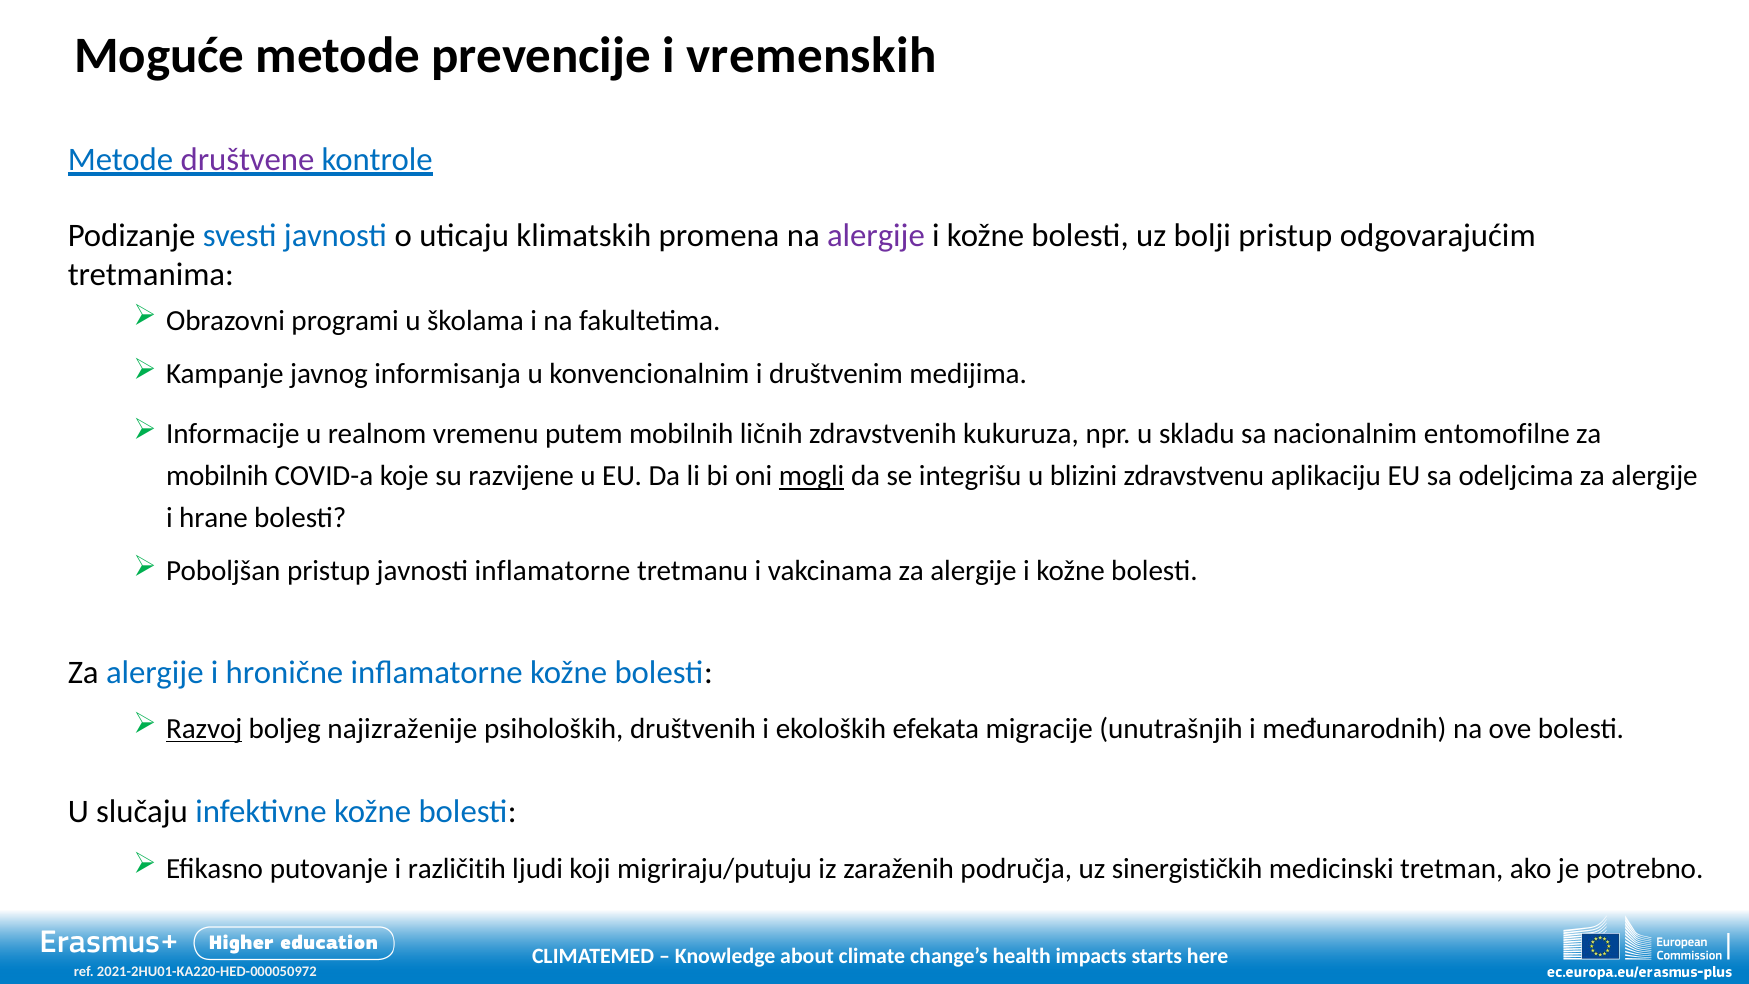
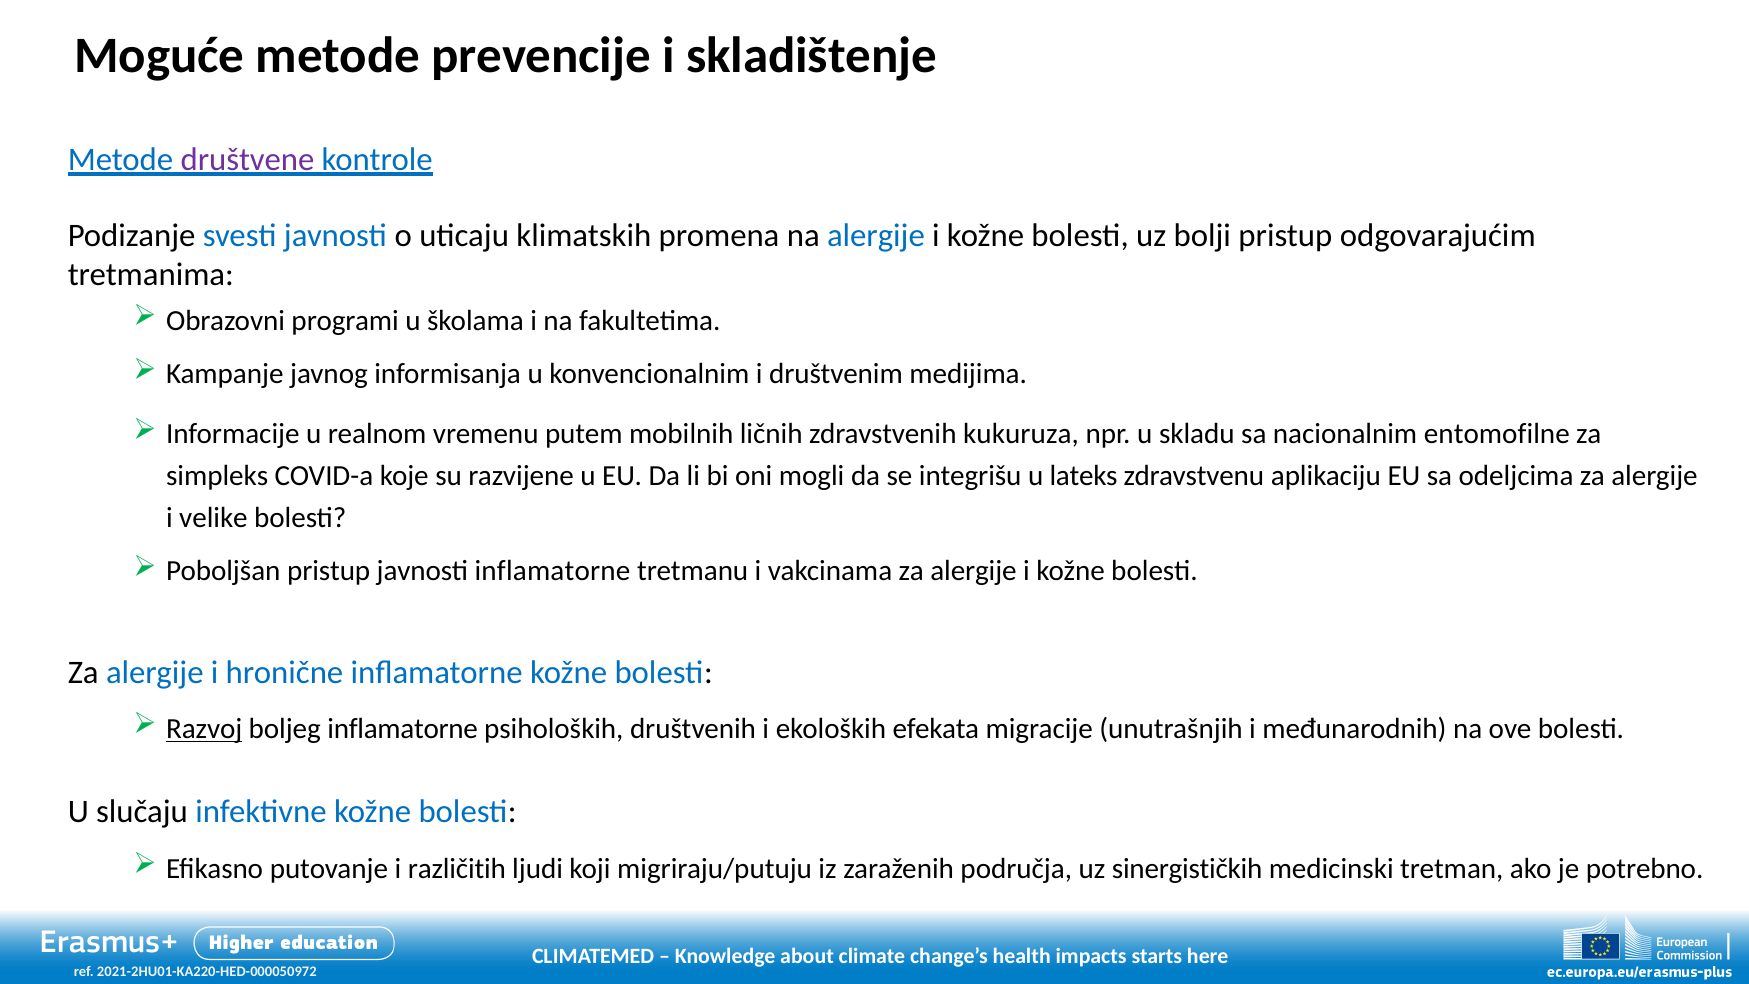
vremenskih: vremenskih -> skladištenje
alergije at (876, 236) colour: purple -> blue
mobilnih at (217, 476): mobilnih -> simpleks
mogli underline: present -> none
blizini: blizini -> lateks
hrane: hrane -> velike
boljeg najizraženije: najizraženije -> inflamatorne
